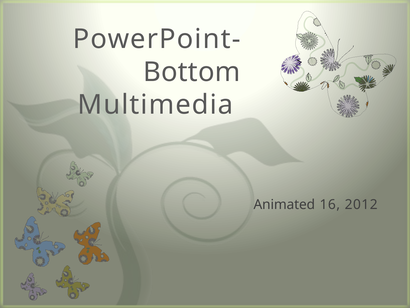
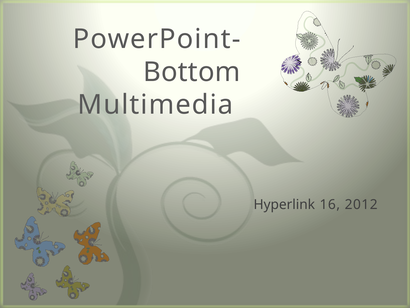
Animated: Animated -> Hyperlink
